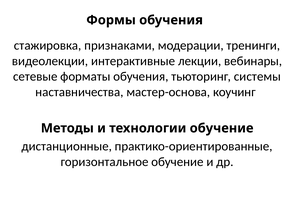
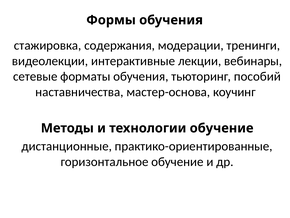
признаками: признаками -> содержания
системы: системы -> пособий
